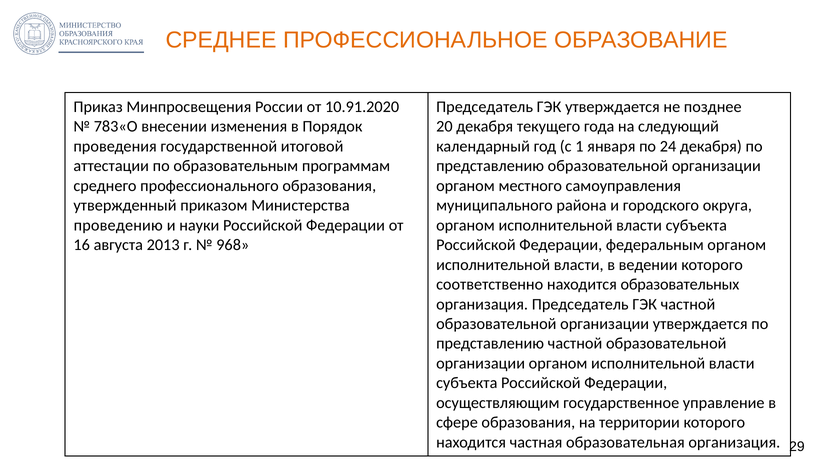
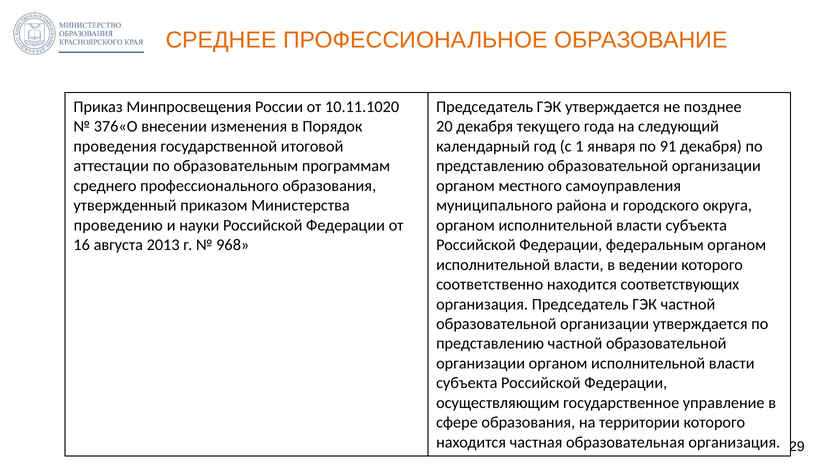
10.91.2020: 10.91.2020 -> 10.11.1020
783«О: 783«О -> 376«О
24: 24 -> 91
образовательных: образовательных -> соответствующих
